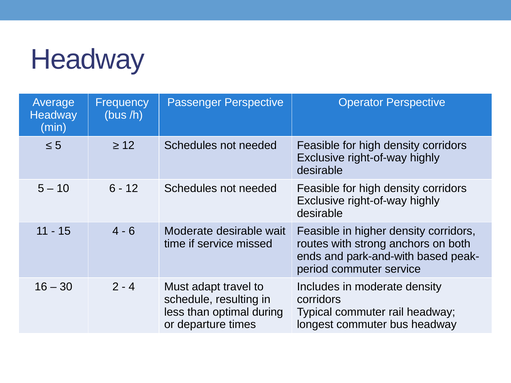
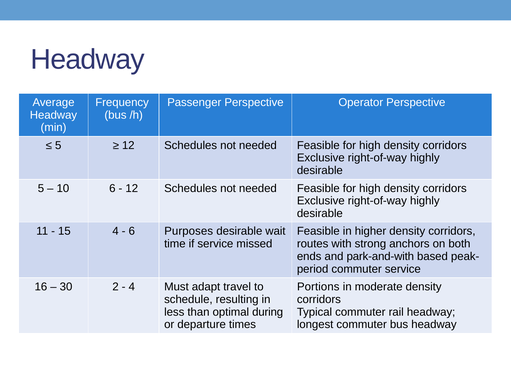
6 Moderate: Moderate -> Purposes
Includes: Includes -> Portions
